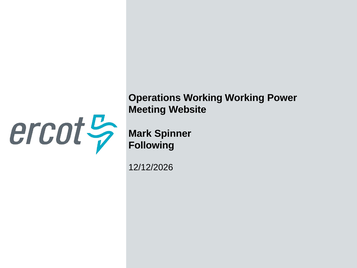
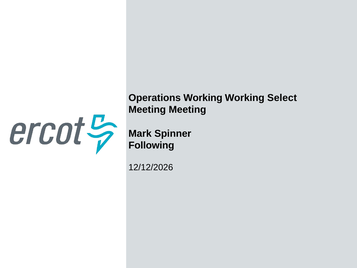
Power: Power -> Select
Meeting Website: Website -> Meeting
